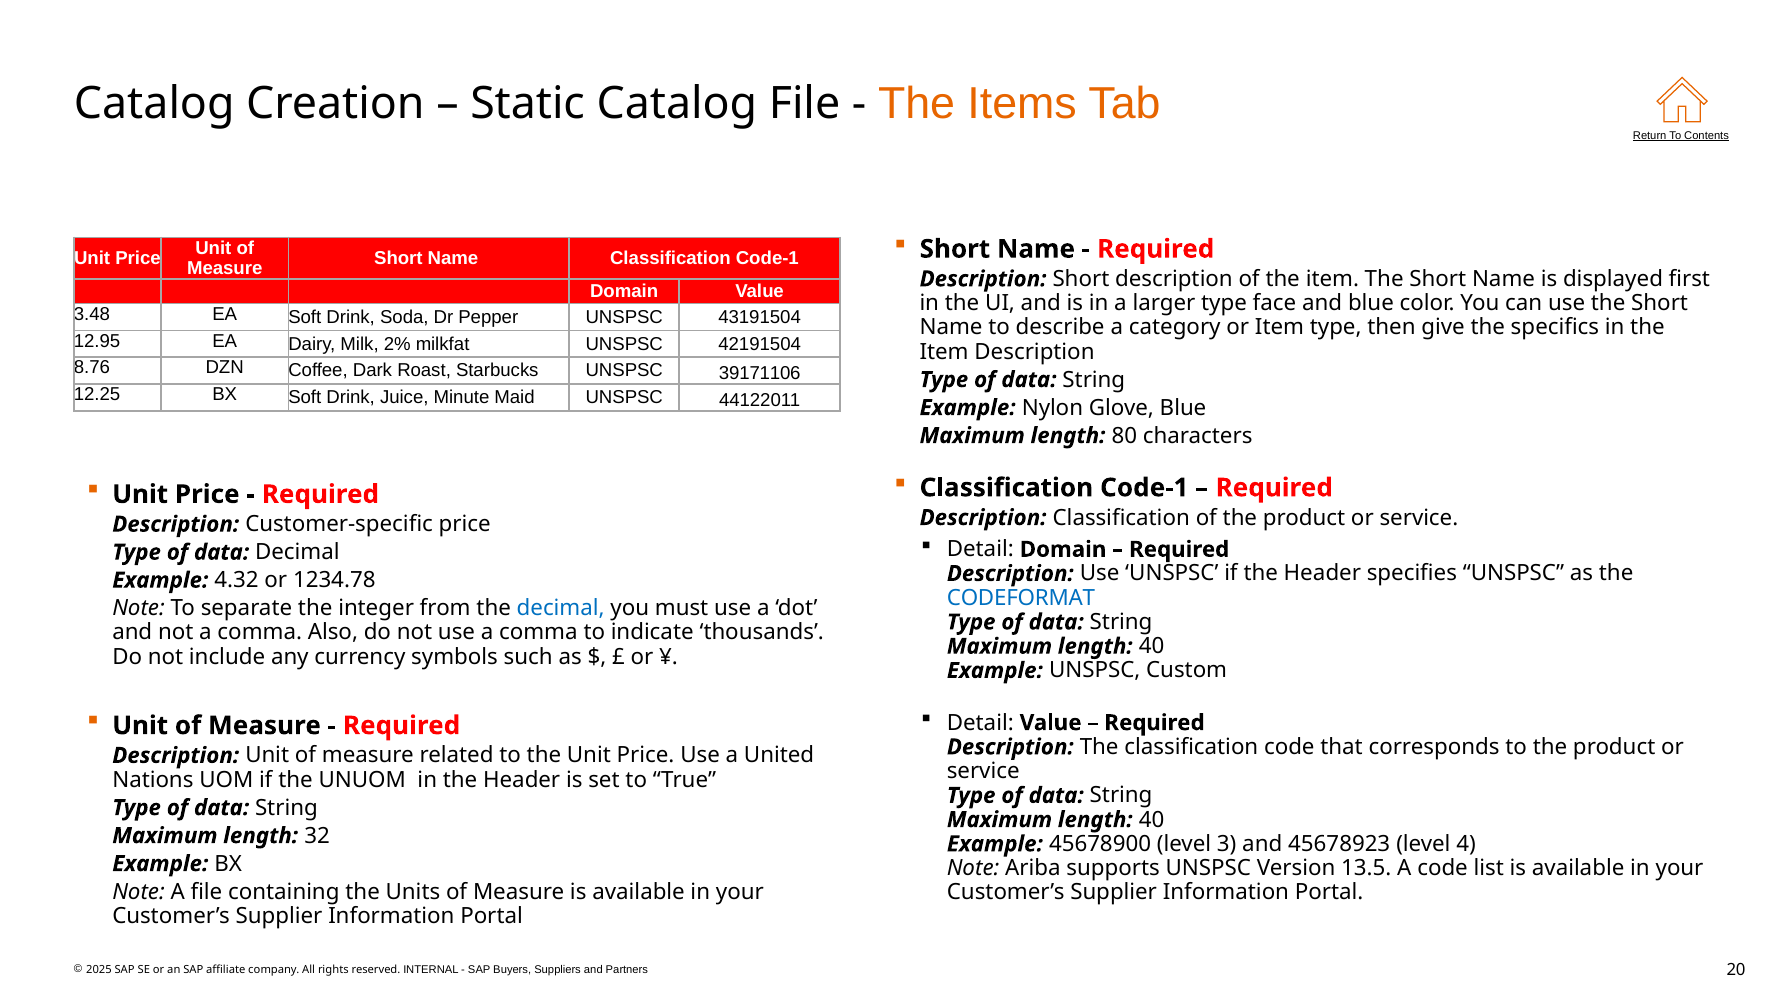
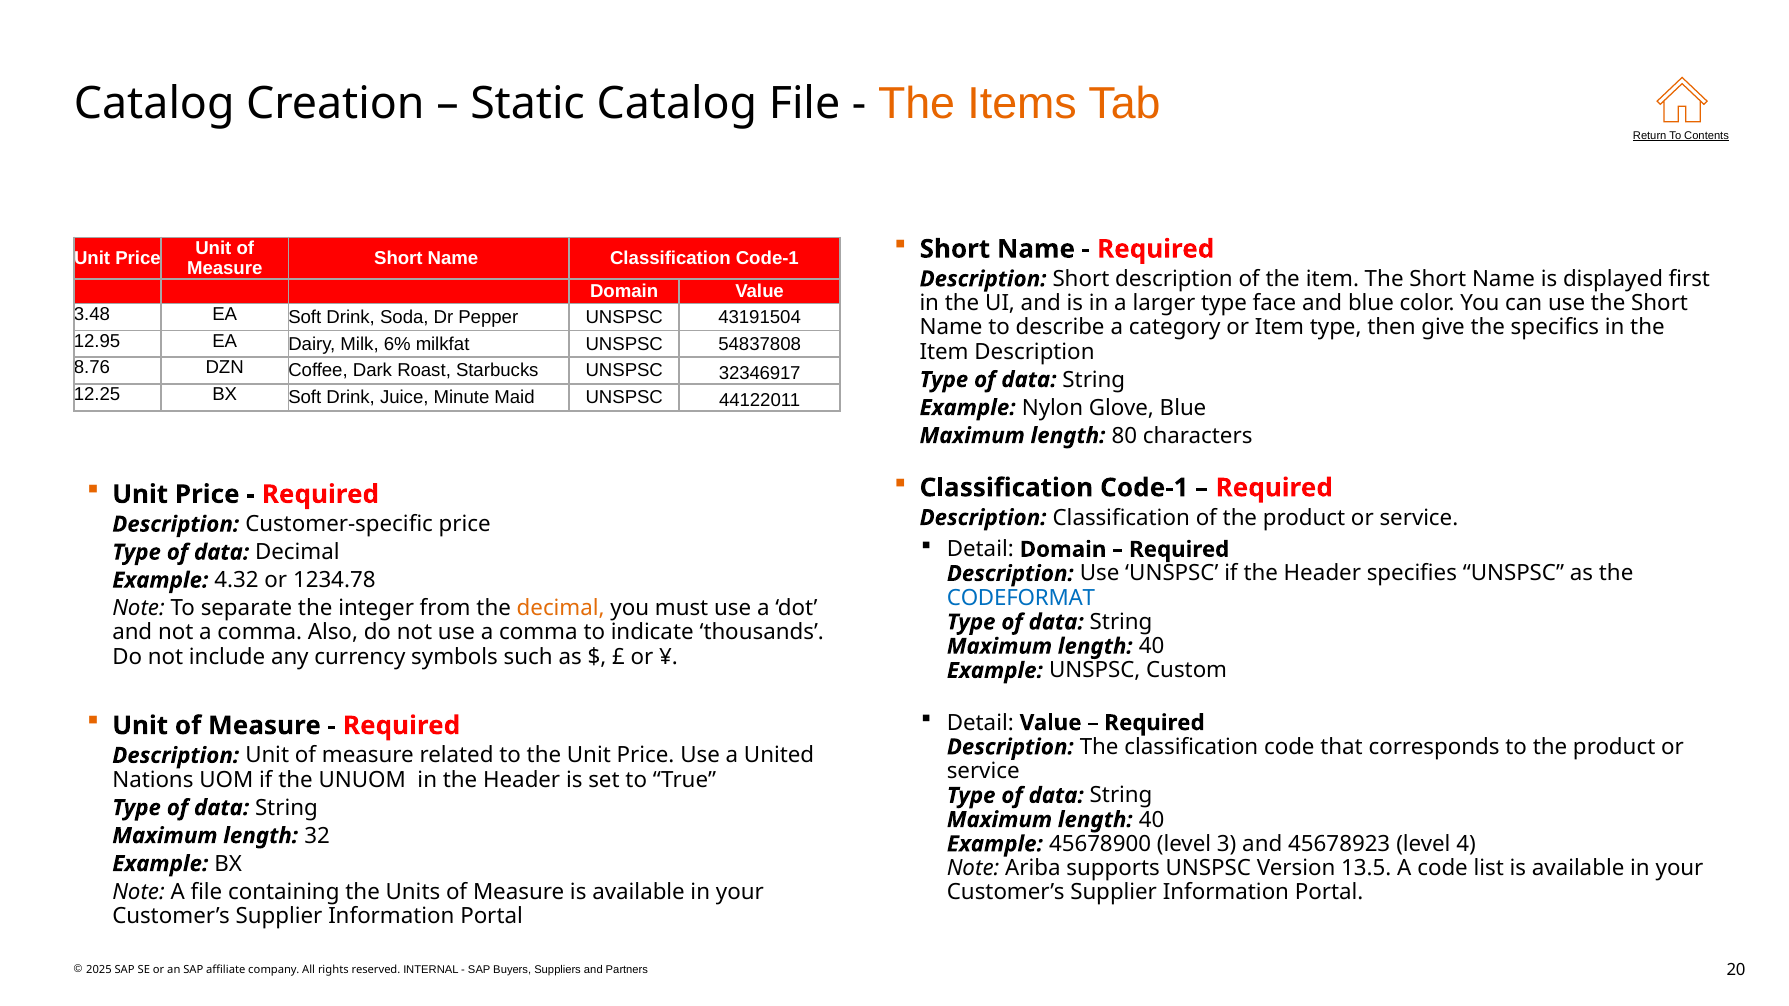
2%: 2% -> 6%
42191504: 42191504 -> 54837808
39171106: 39171106 -> 32346917
decimal at (561, 608) colour: blue -> orange
